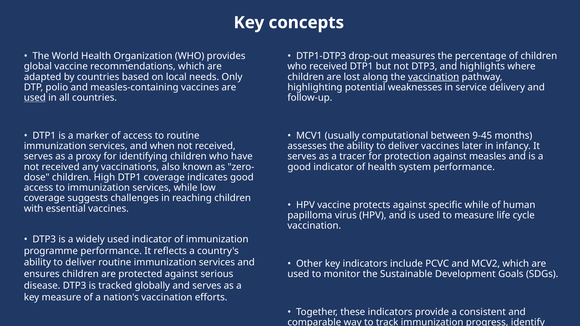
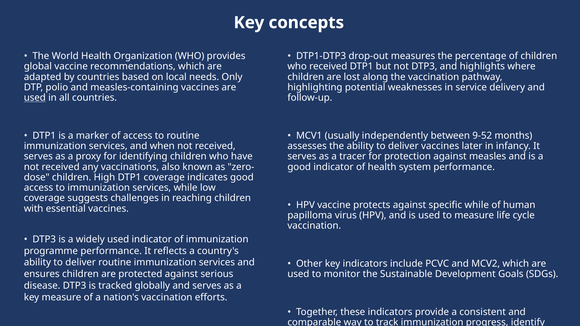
vaccination at (434, 77) underline: present -> none
computational: computational -> independently
9-45: 9-45 -> 9-52
